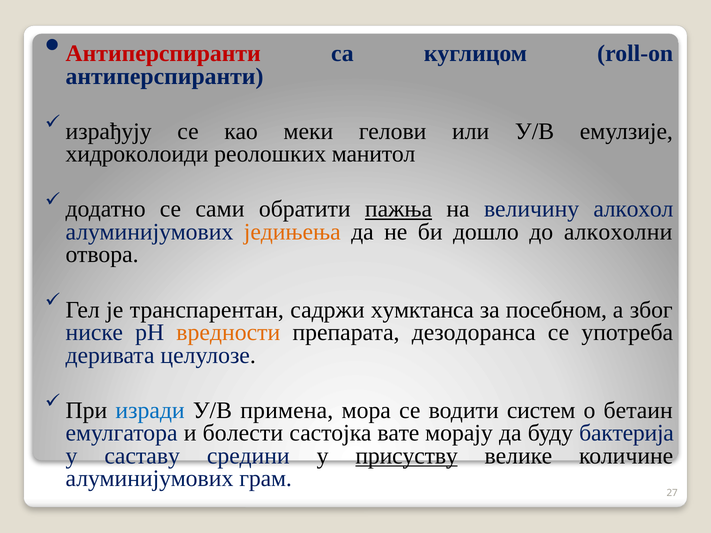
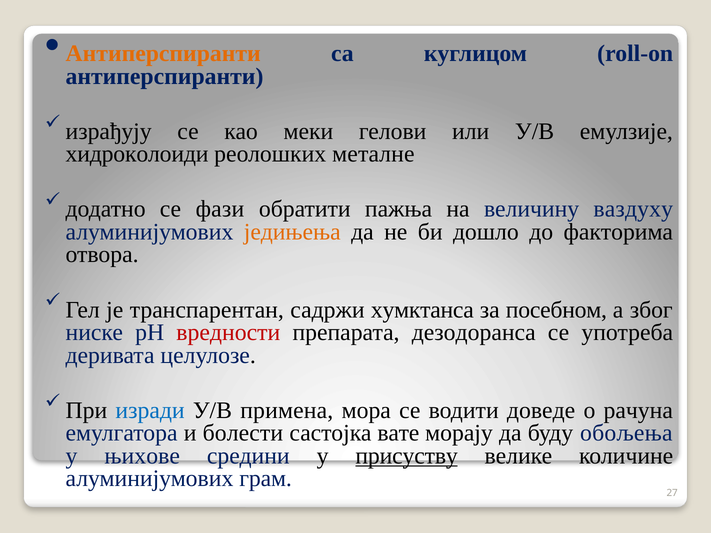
Антиперспиранти at (163, 54) colour: red -> orange
манитол: манитол -> металне
сами: сами -> фази
пажња underline: present -> none
алкохол: алкохол -> ваздуху
алкохолни: алкохолни -> факторима
вредности colour: orange -> red
систем: систем -> доведе
бетаин: бетаин -> рачуна
бактеријa: бактеријa -> обољења
саставу: саставу -> њихове
